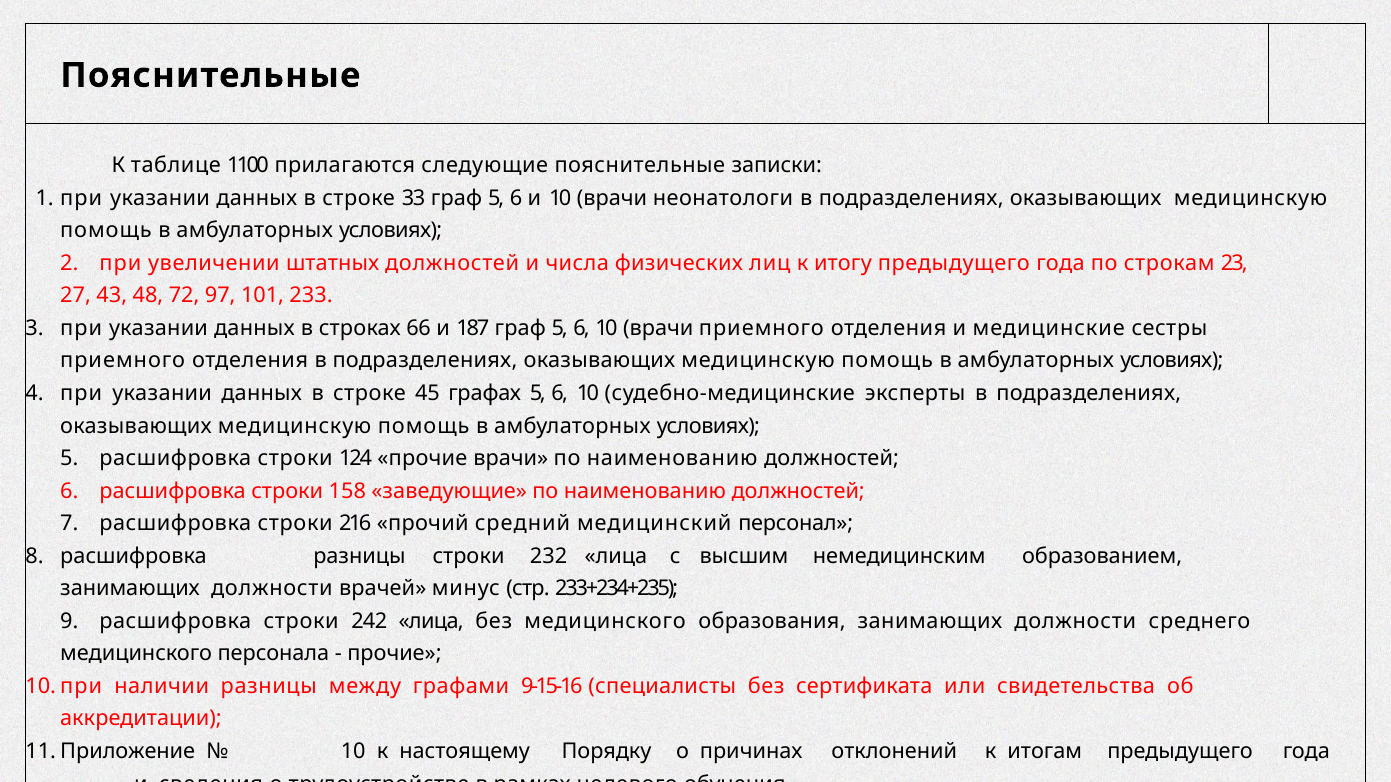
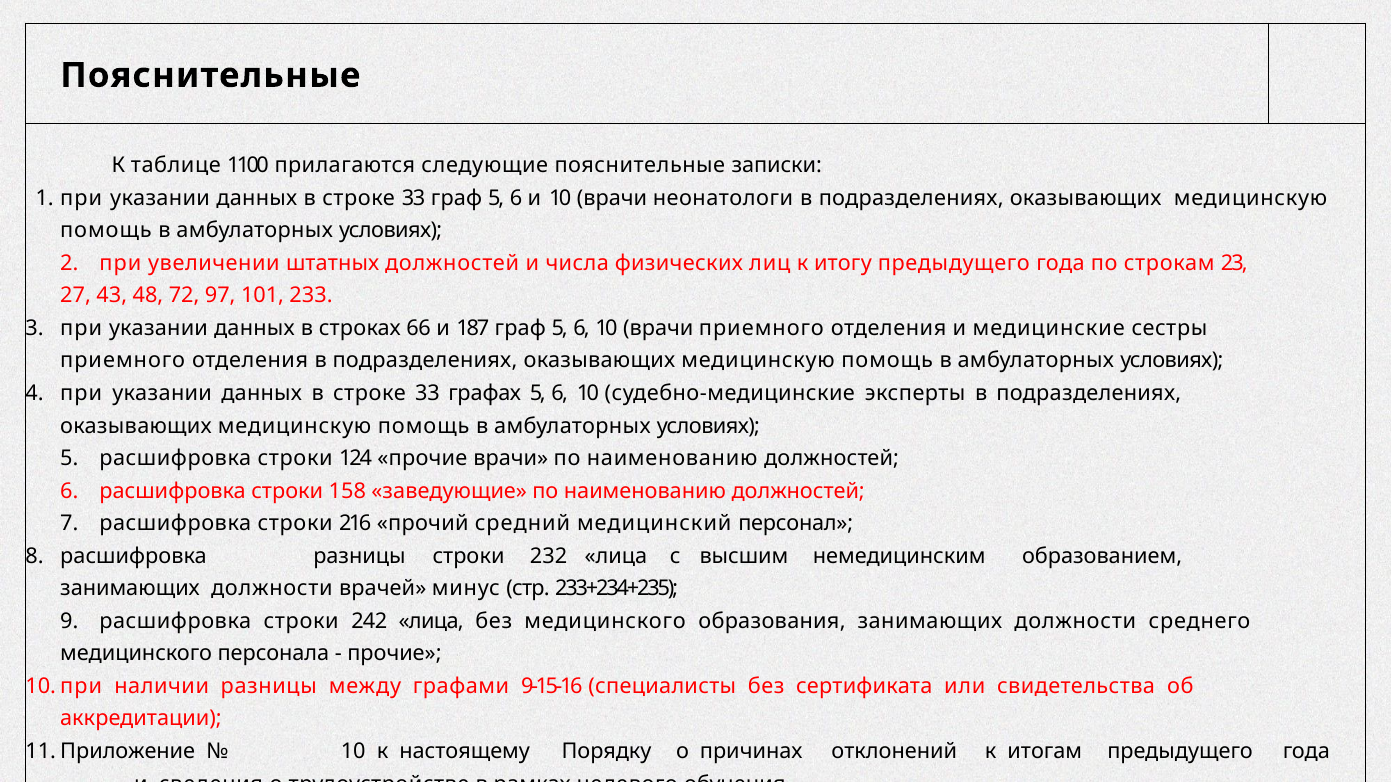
45 at (427, 394): 45 -> 33
